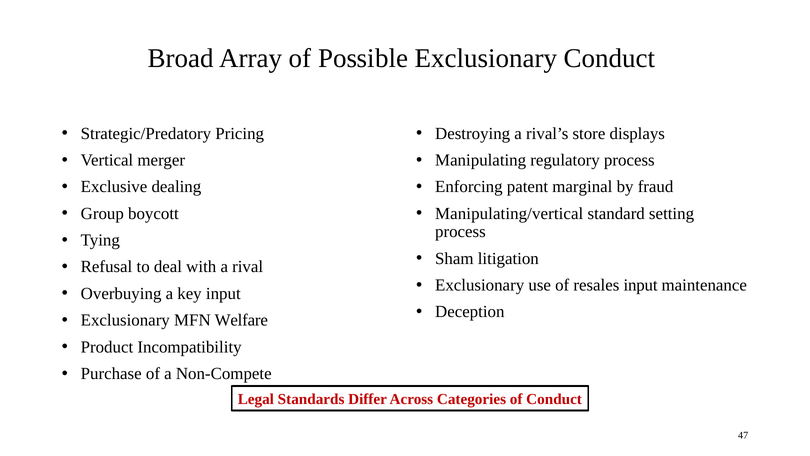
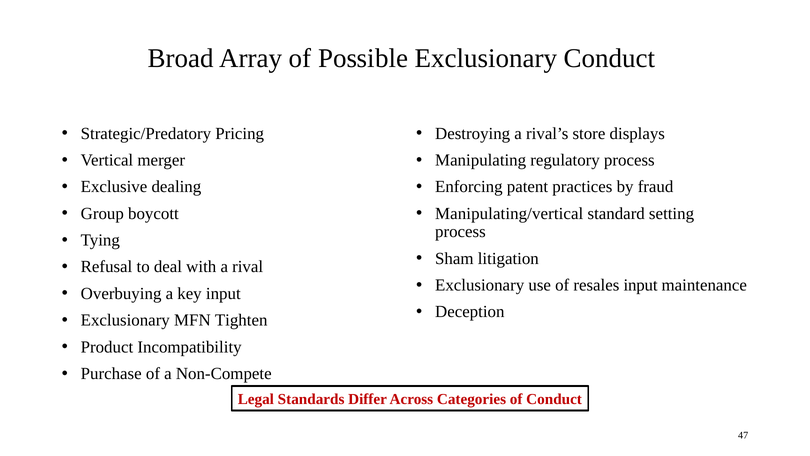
marginal: marginal -> practices
Welfare: Welfare -> Tighten
